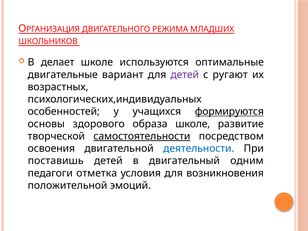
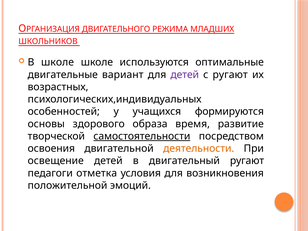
В делает: делает -> школе
формируются underline: present -> none
образа школе: школе -> время
деятельности colour: blue -> orange
поставишь: поставишь -> освещение
двигательный одним: одним -> ругают
